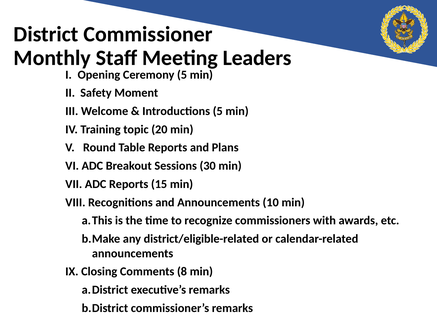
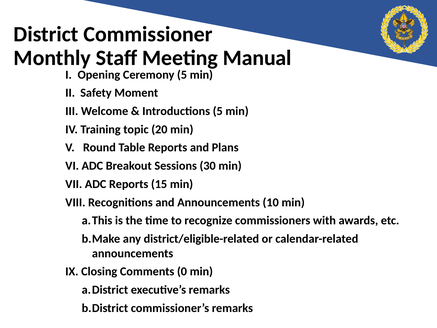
Leaders: Leaders -> Manual
8: 8 -> 0
